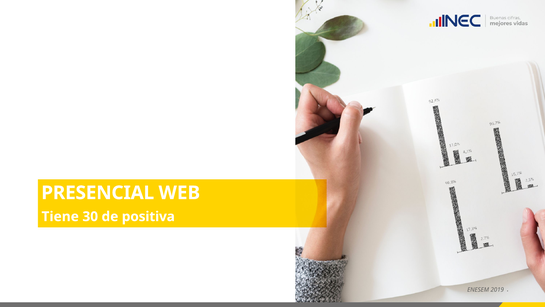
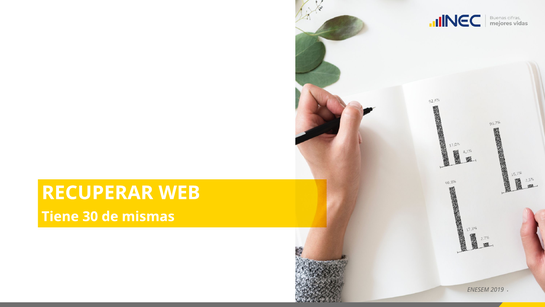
PRESENCIAL: PRESENCIAL -> RECUPERAR
positiva: positiva -> mismas
